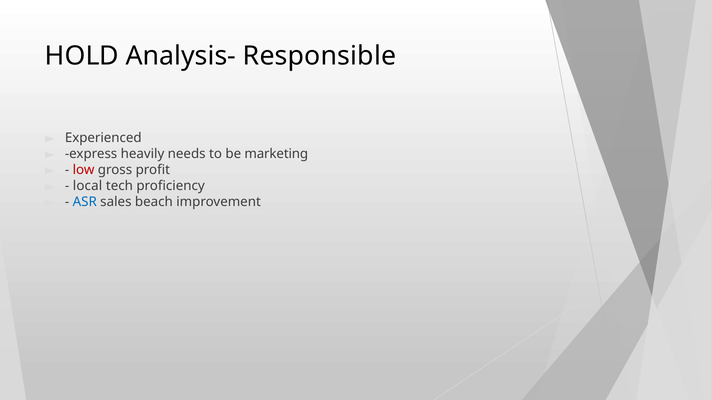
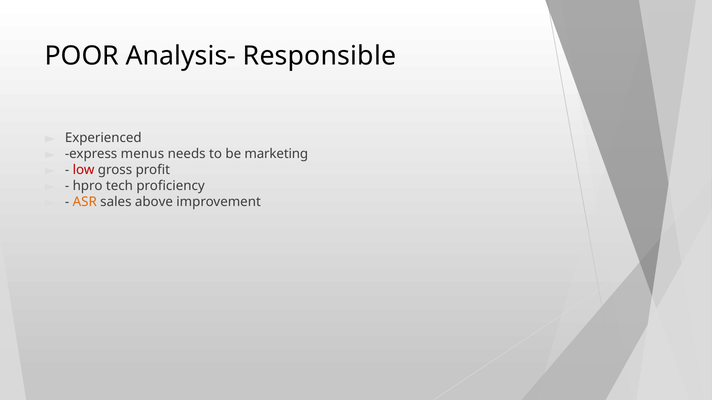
HOLD: HOLD -> POOR
heavily: heavily -> menus
local: local -> hpro
ASR colour: blue -> orange
beach: beach -> above
